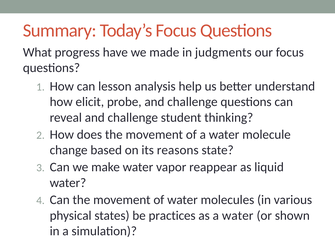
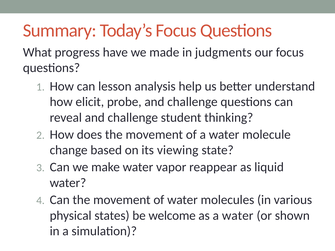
reasons: reasons -> viewing
practices: practices -> welcome
